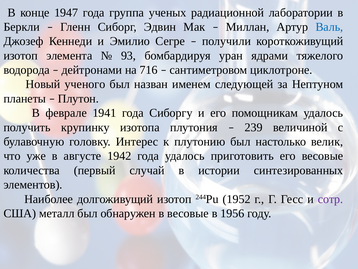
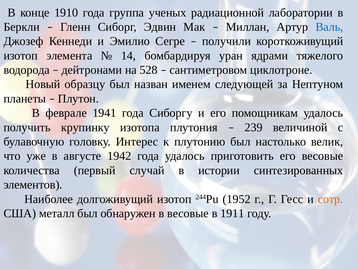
1947: 1947 -> 1910
93: 93 -> 14
716: 716 -> 528
ученого: ученого -> образцу
сотр colour: purple -> orange
1956: 1956 -> 1911
